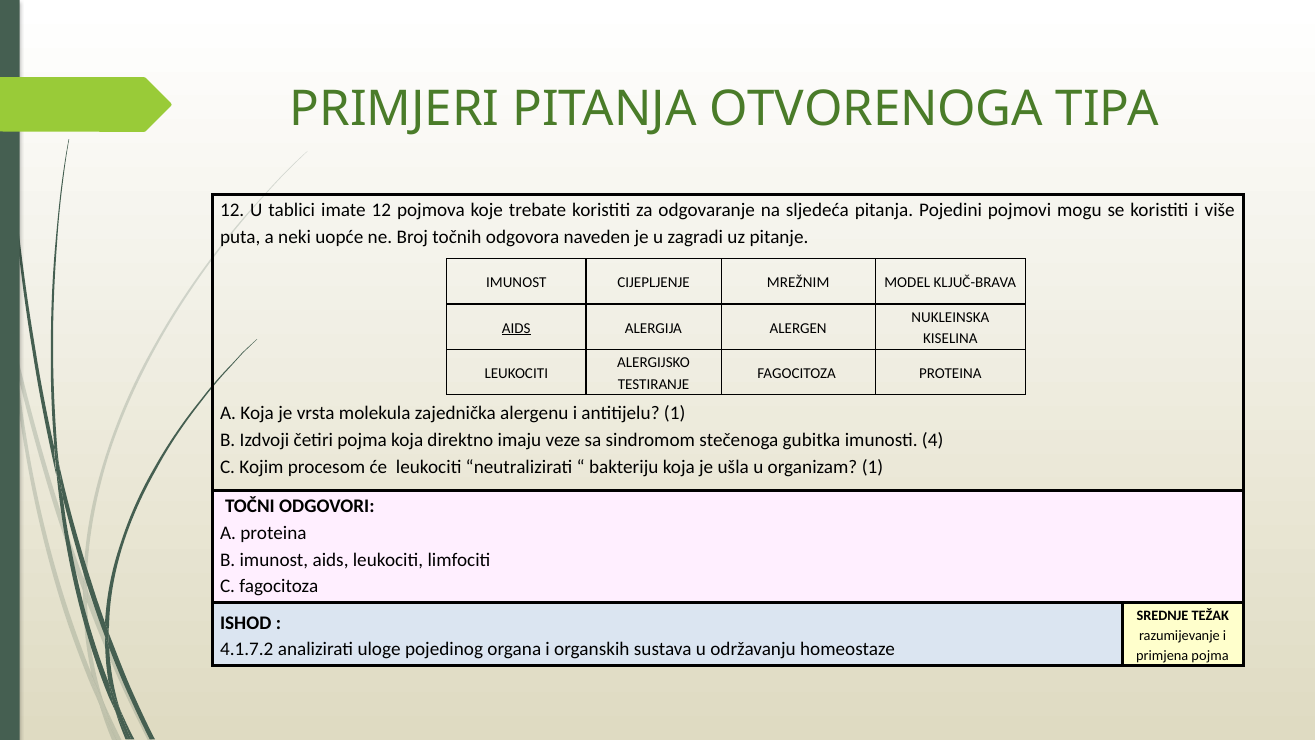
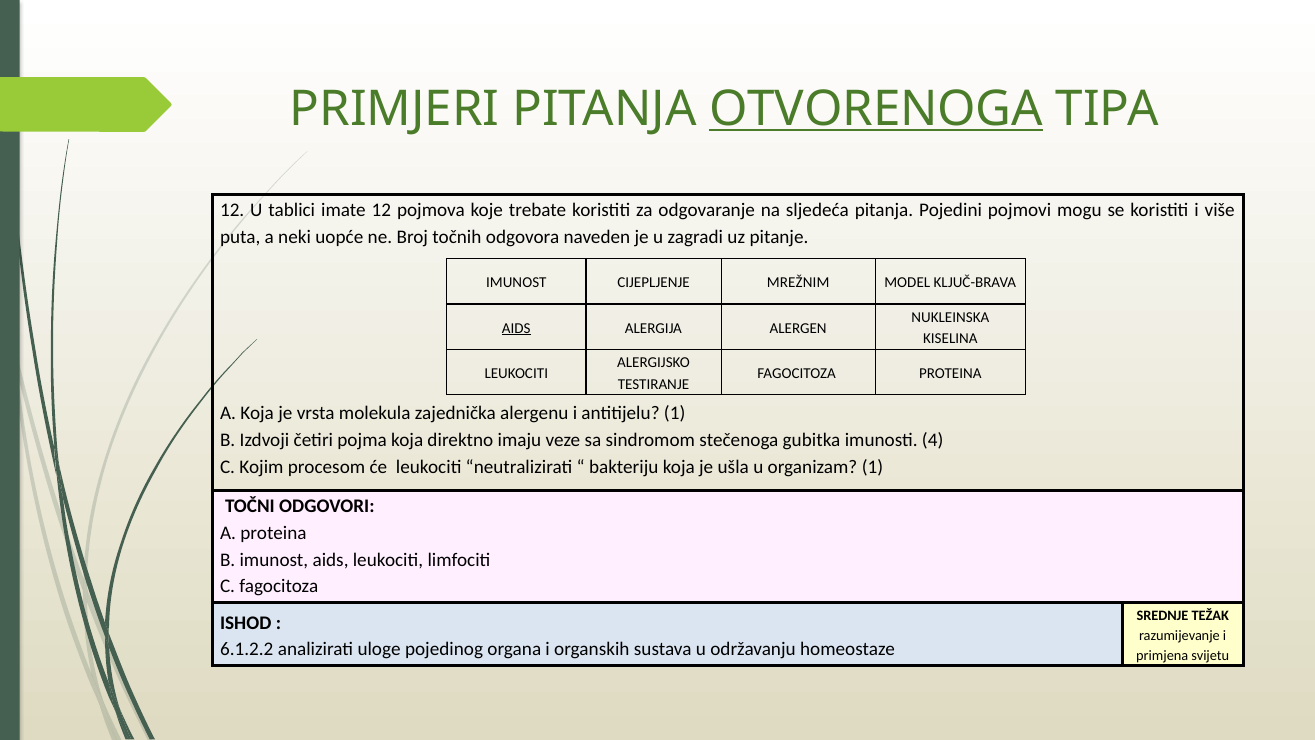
OTVORENOGA underline: none -> present
4.1.7.2: 4.1.7.2 -> 6.1.2.2
primjena pojma: pojma -> svijetu
